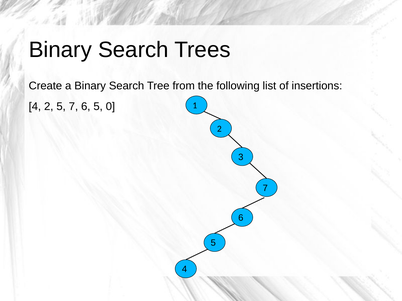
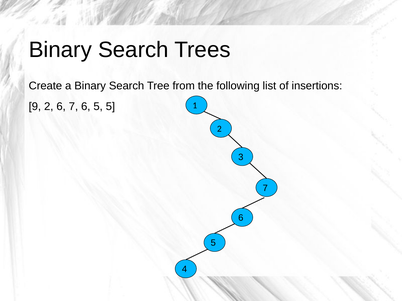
4 at (35, 107): 4 -> 9
2 5: 5 -> 6
5 0: 0 -> 5
